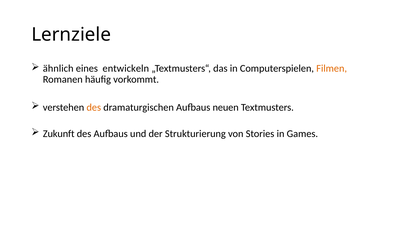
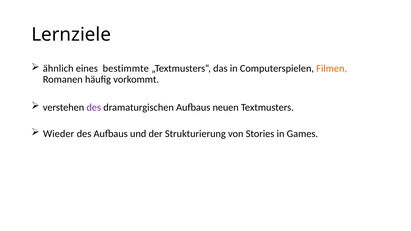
entwickeln: entwickeln -> bestimmte
des at (94, 107) colour: orange -> purple
Zukunft: Zukunft -> Wieder
